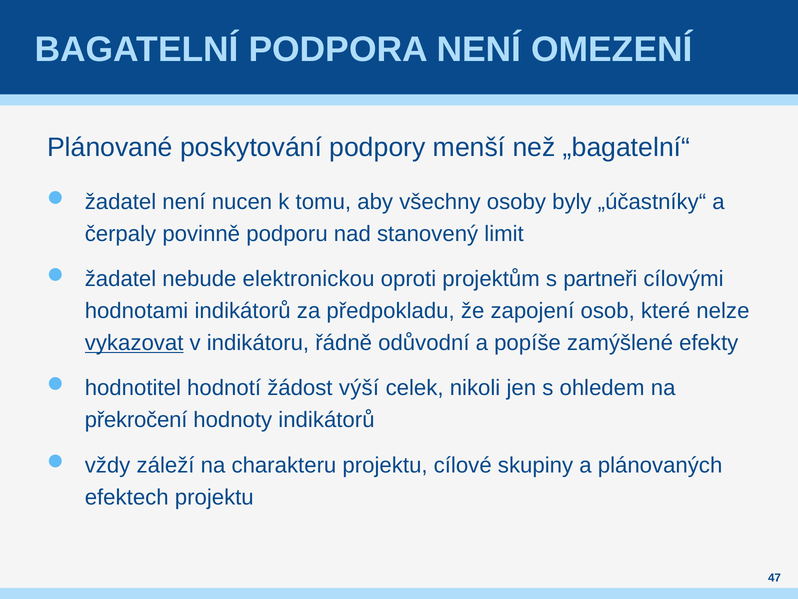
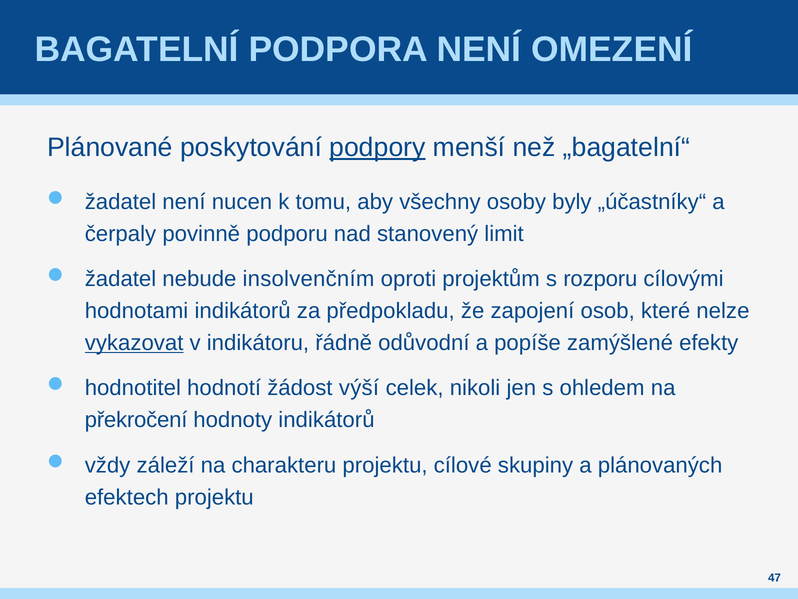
podpory underline: none -> present
elektronickou: elektronickou -> insolvenčním
partneři: partneři -> rozporu
